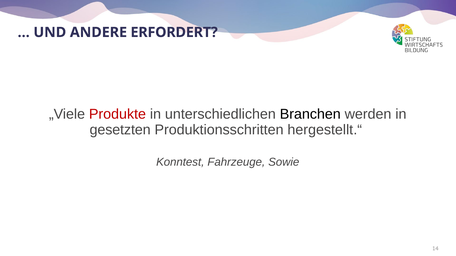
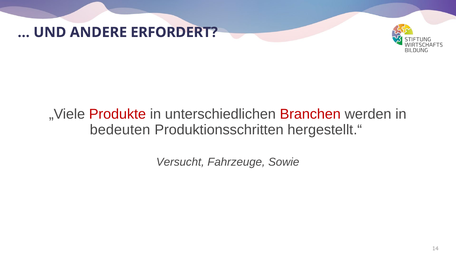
Branchen colour: black -> red
gesetzten: gesetzten -> bedeuten
Konntest: Konntest -> Versucht
